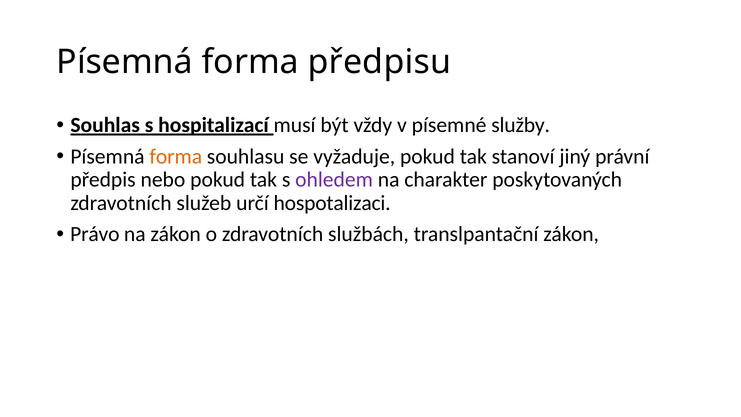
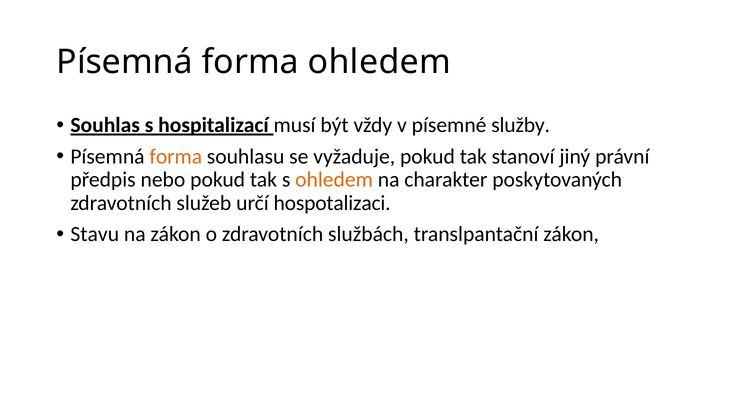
forma předpisu: předpisu -> ohledem
ohledem at (334, 180) colour: purple -> orange
Právo: Právo -> Stavu
